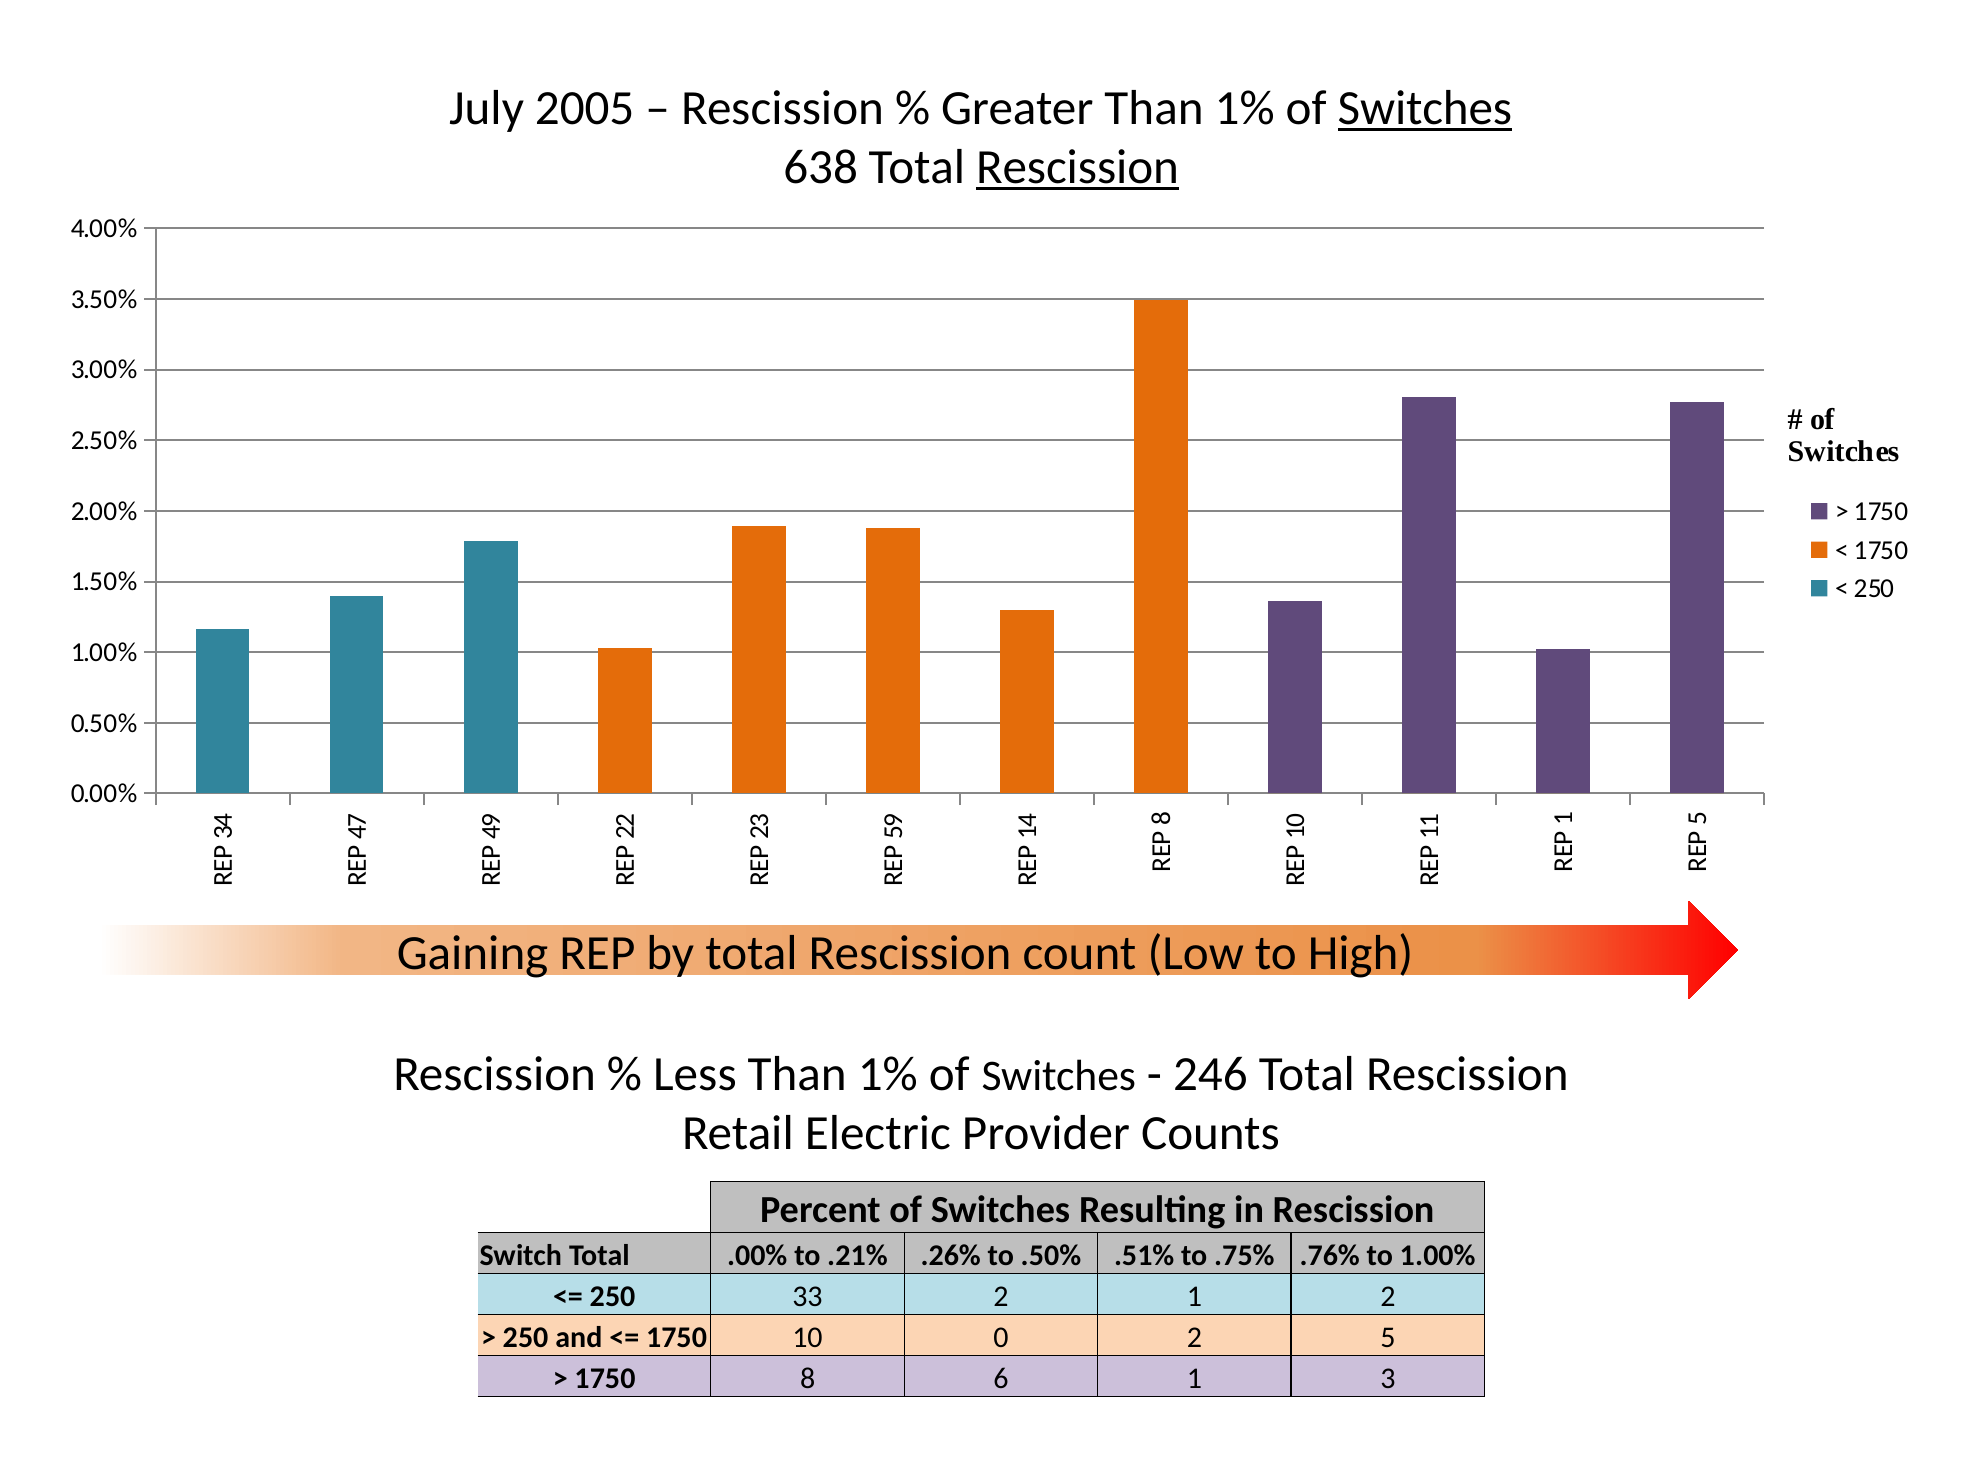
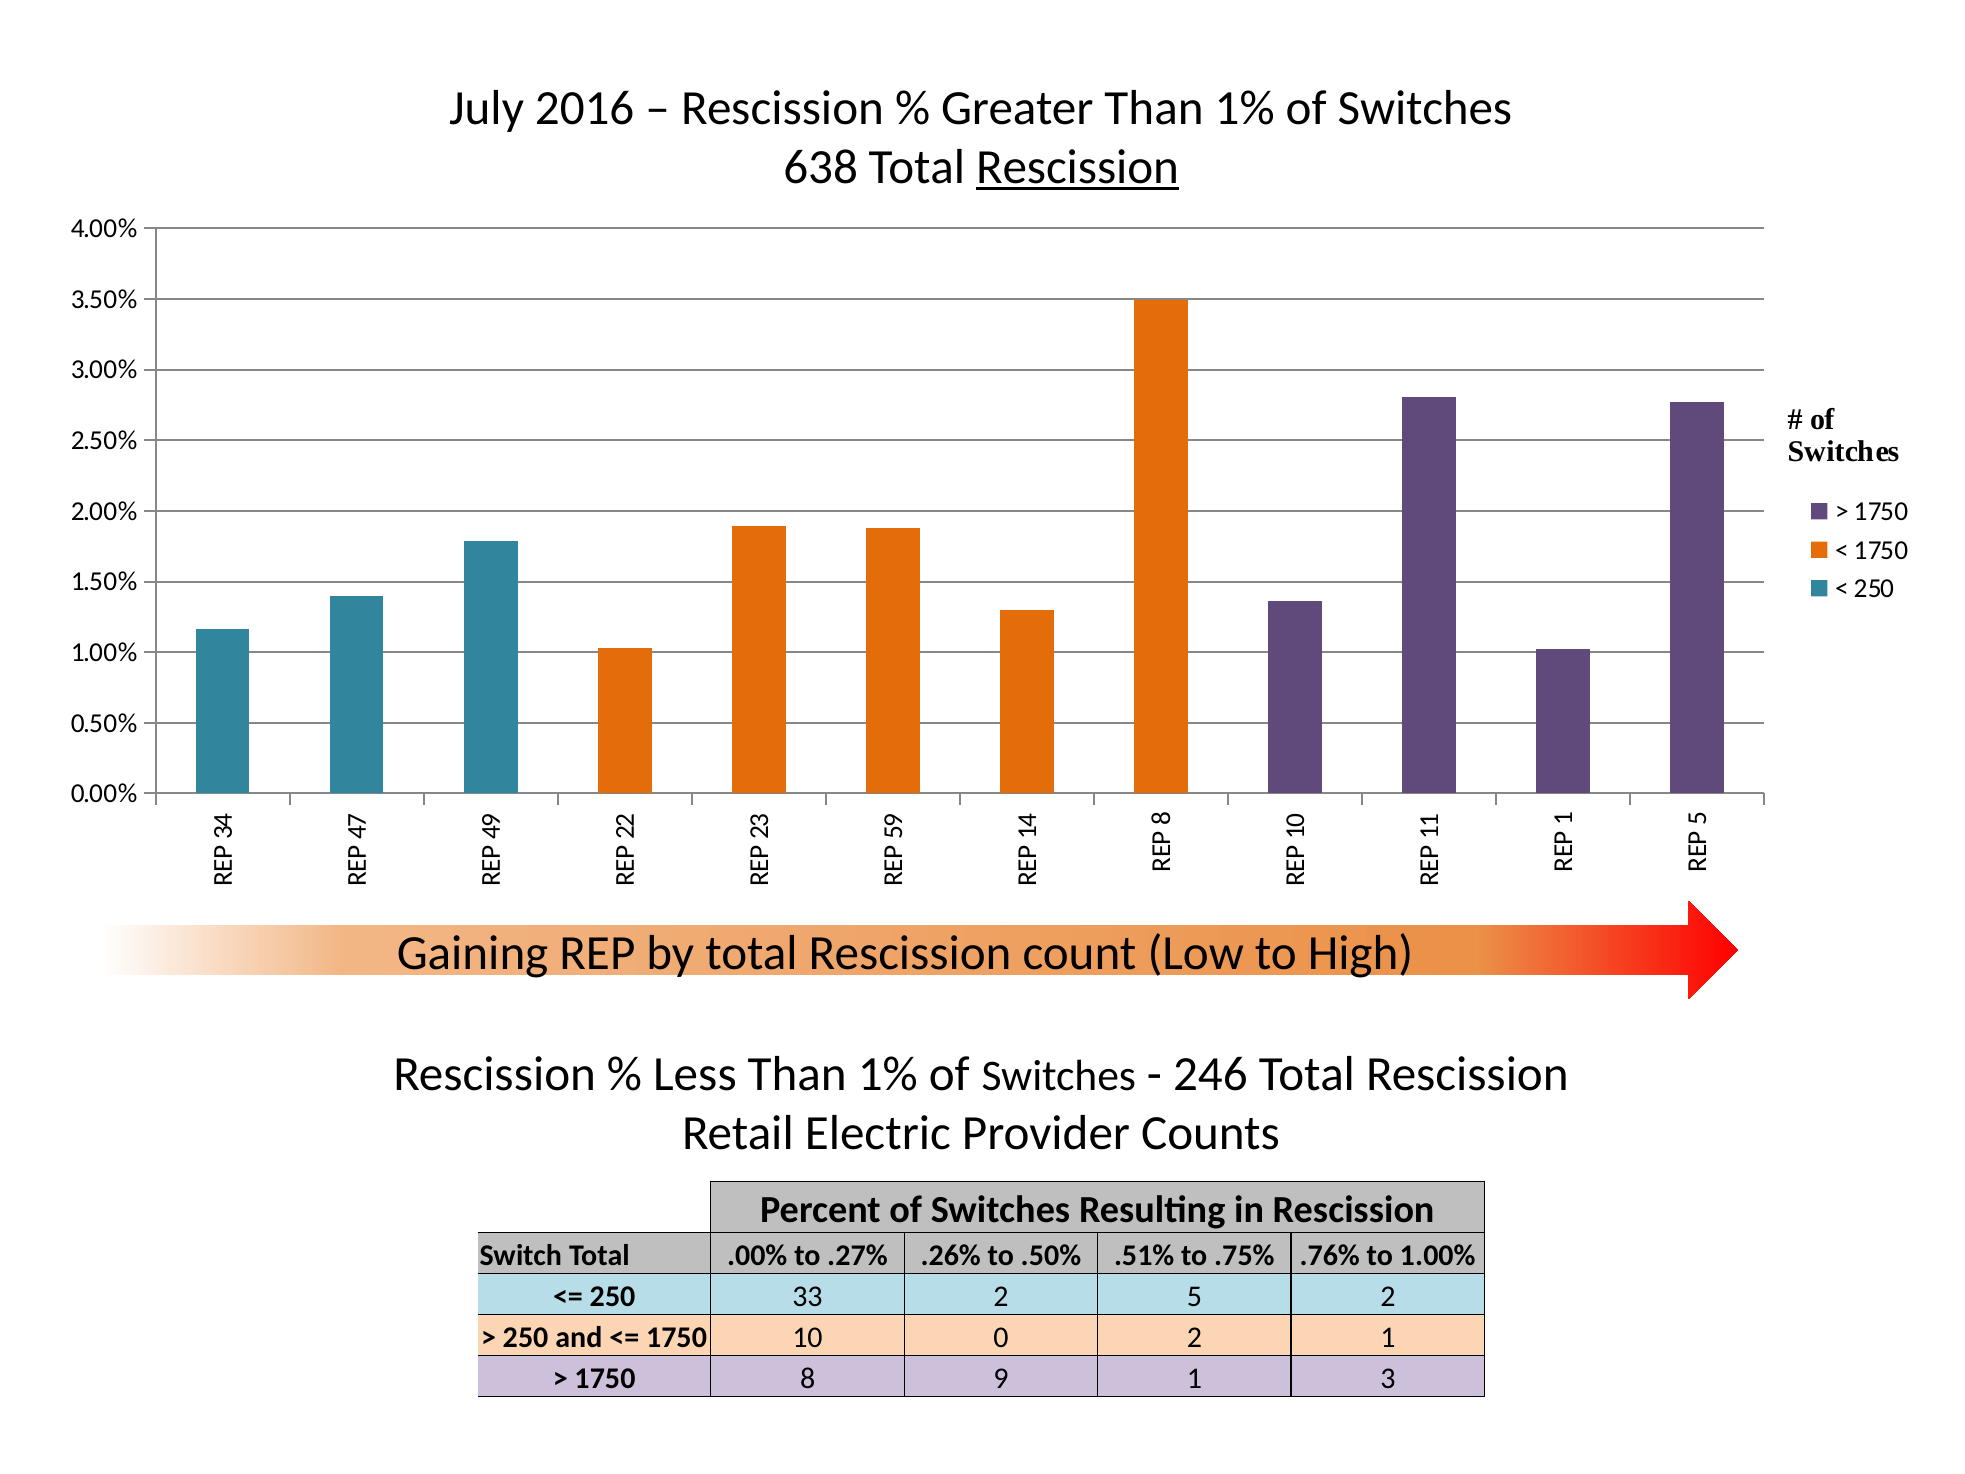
2005: 2005 -> 2016
Switches at (1425, 108) underline: present -> none
.21%: .21% -> .27%
2 1: 1 -> 5
2 5: 5 -> 1
8 6: 6 -> 9
